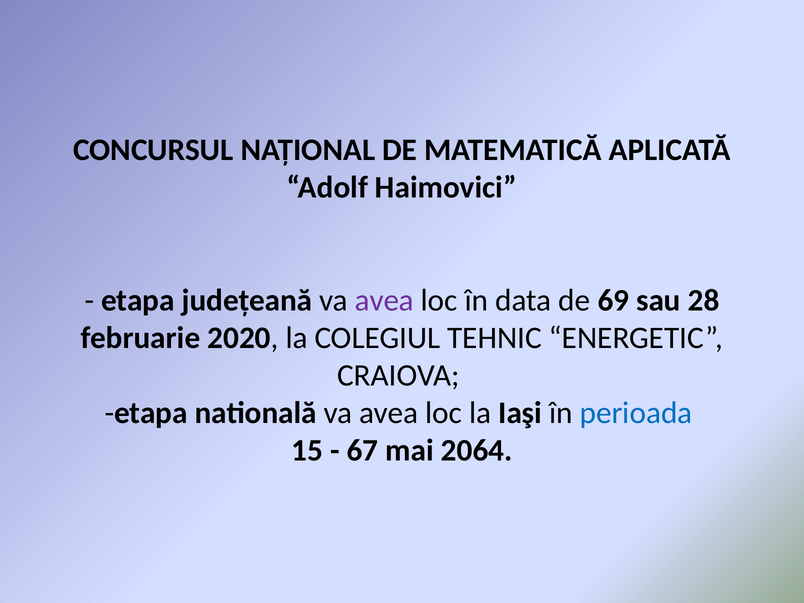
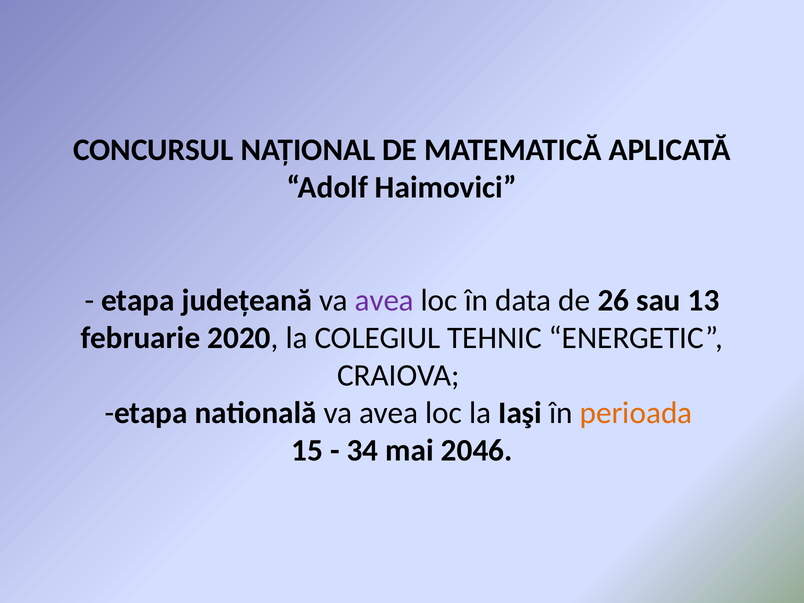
69: 69 -> 26
28: 28 -> 13
perioada colour: blue -> orange
67: 67 -> 34
2064: 2064 -> 2046
